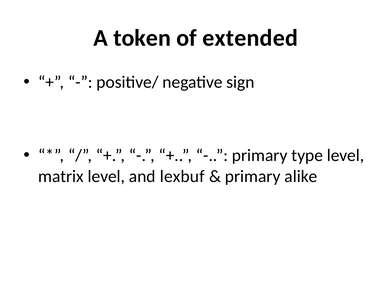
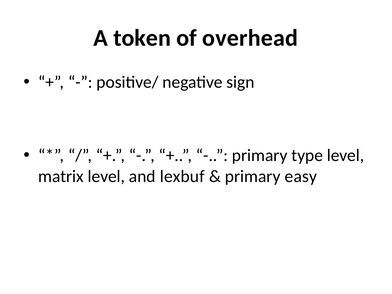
extended: extended -> overhead
alike: alike -> easy
